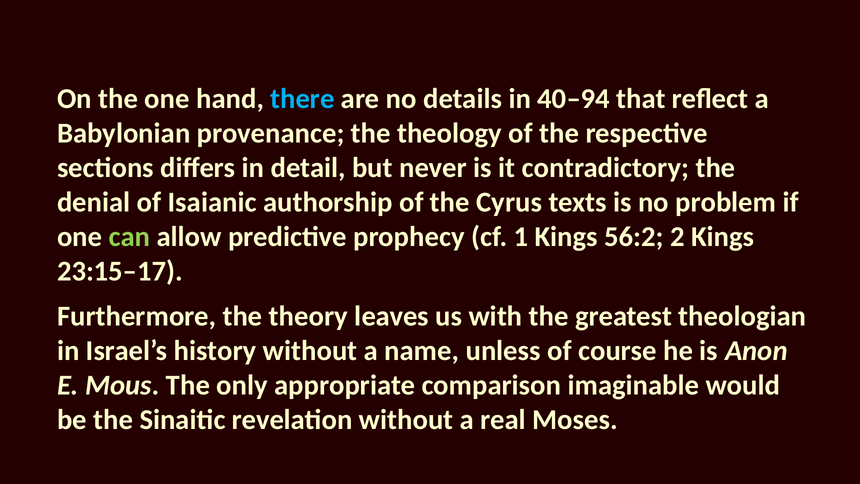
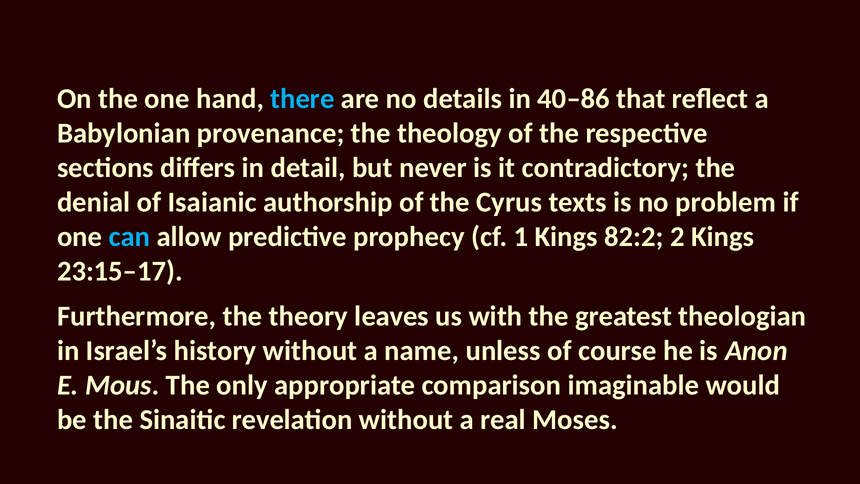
40–94: 40–94 -> 40–86
can colour: light green -> light blue
56:2: 56:2 -> 82:2
